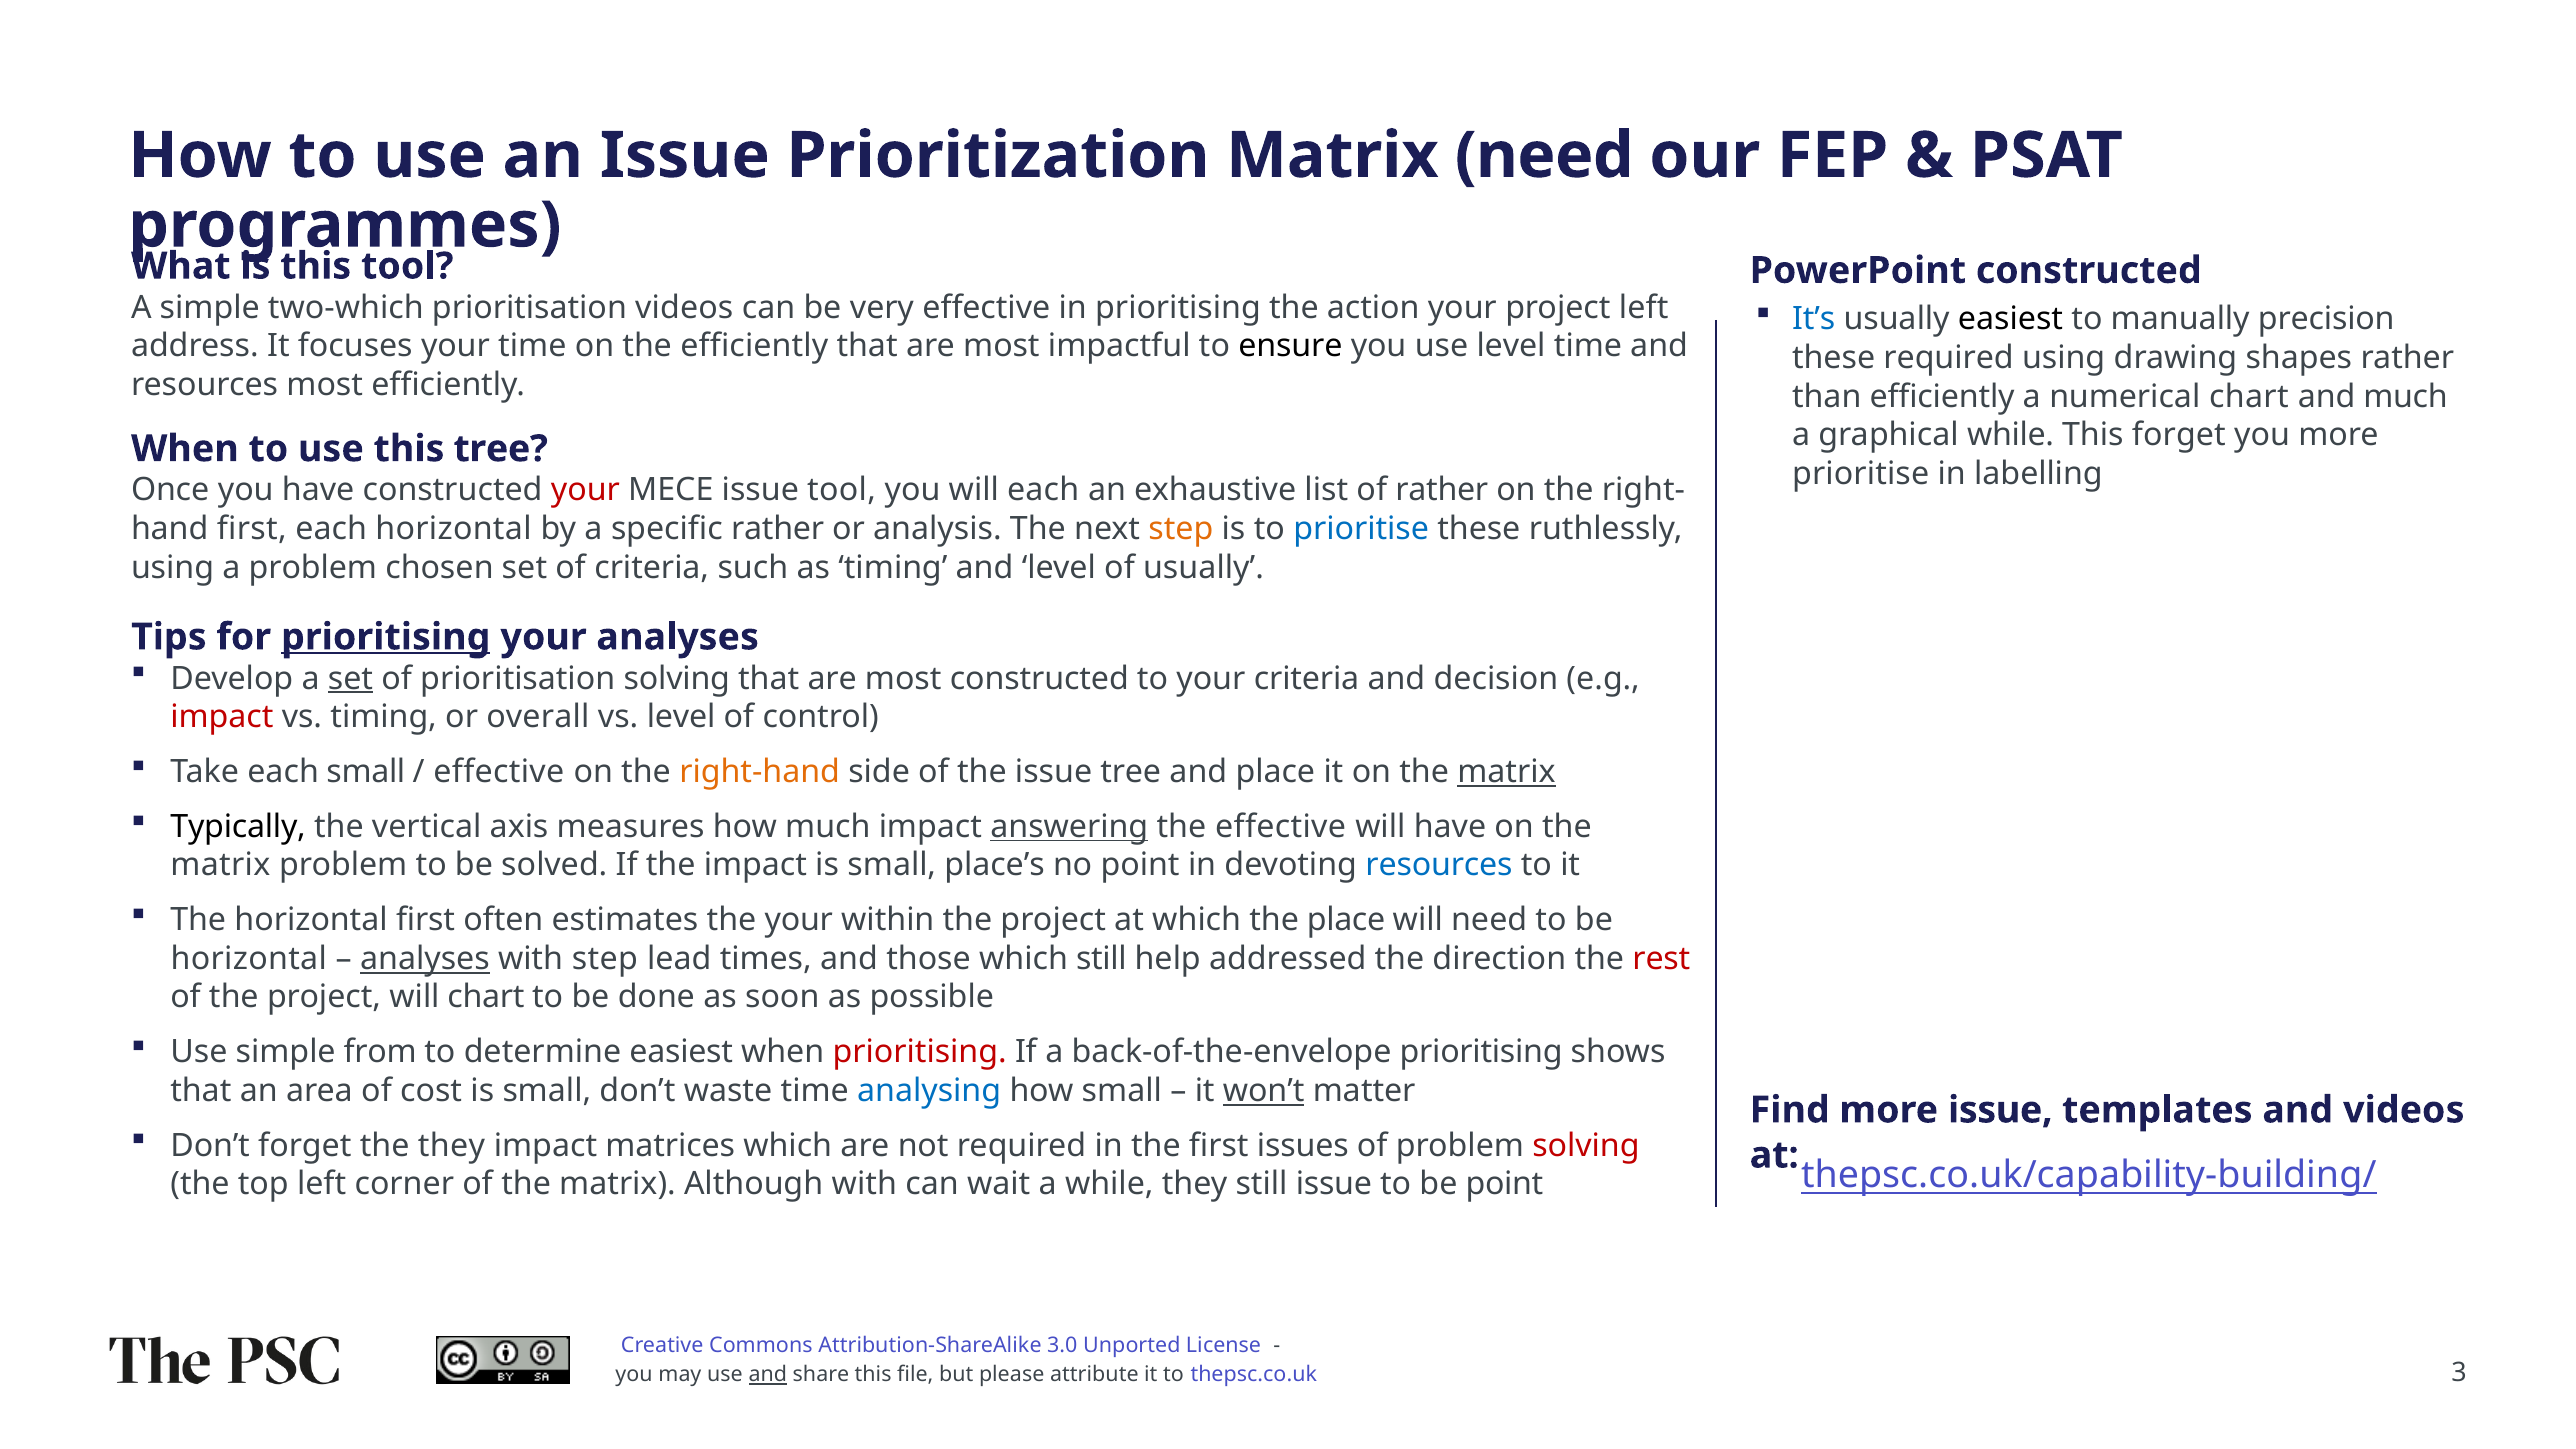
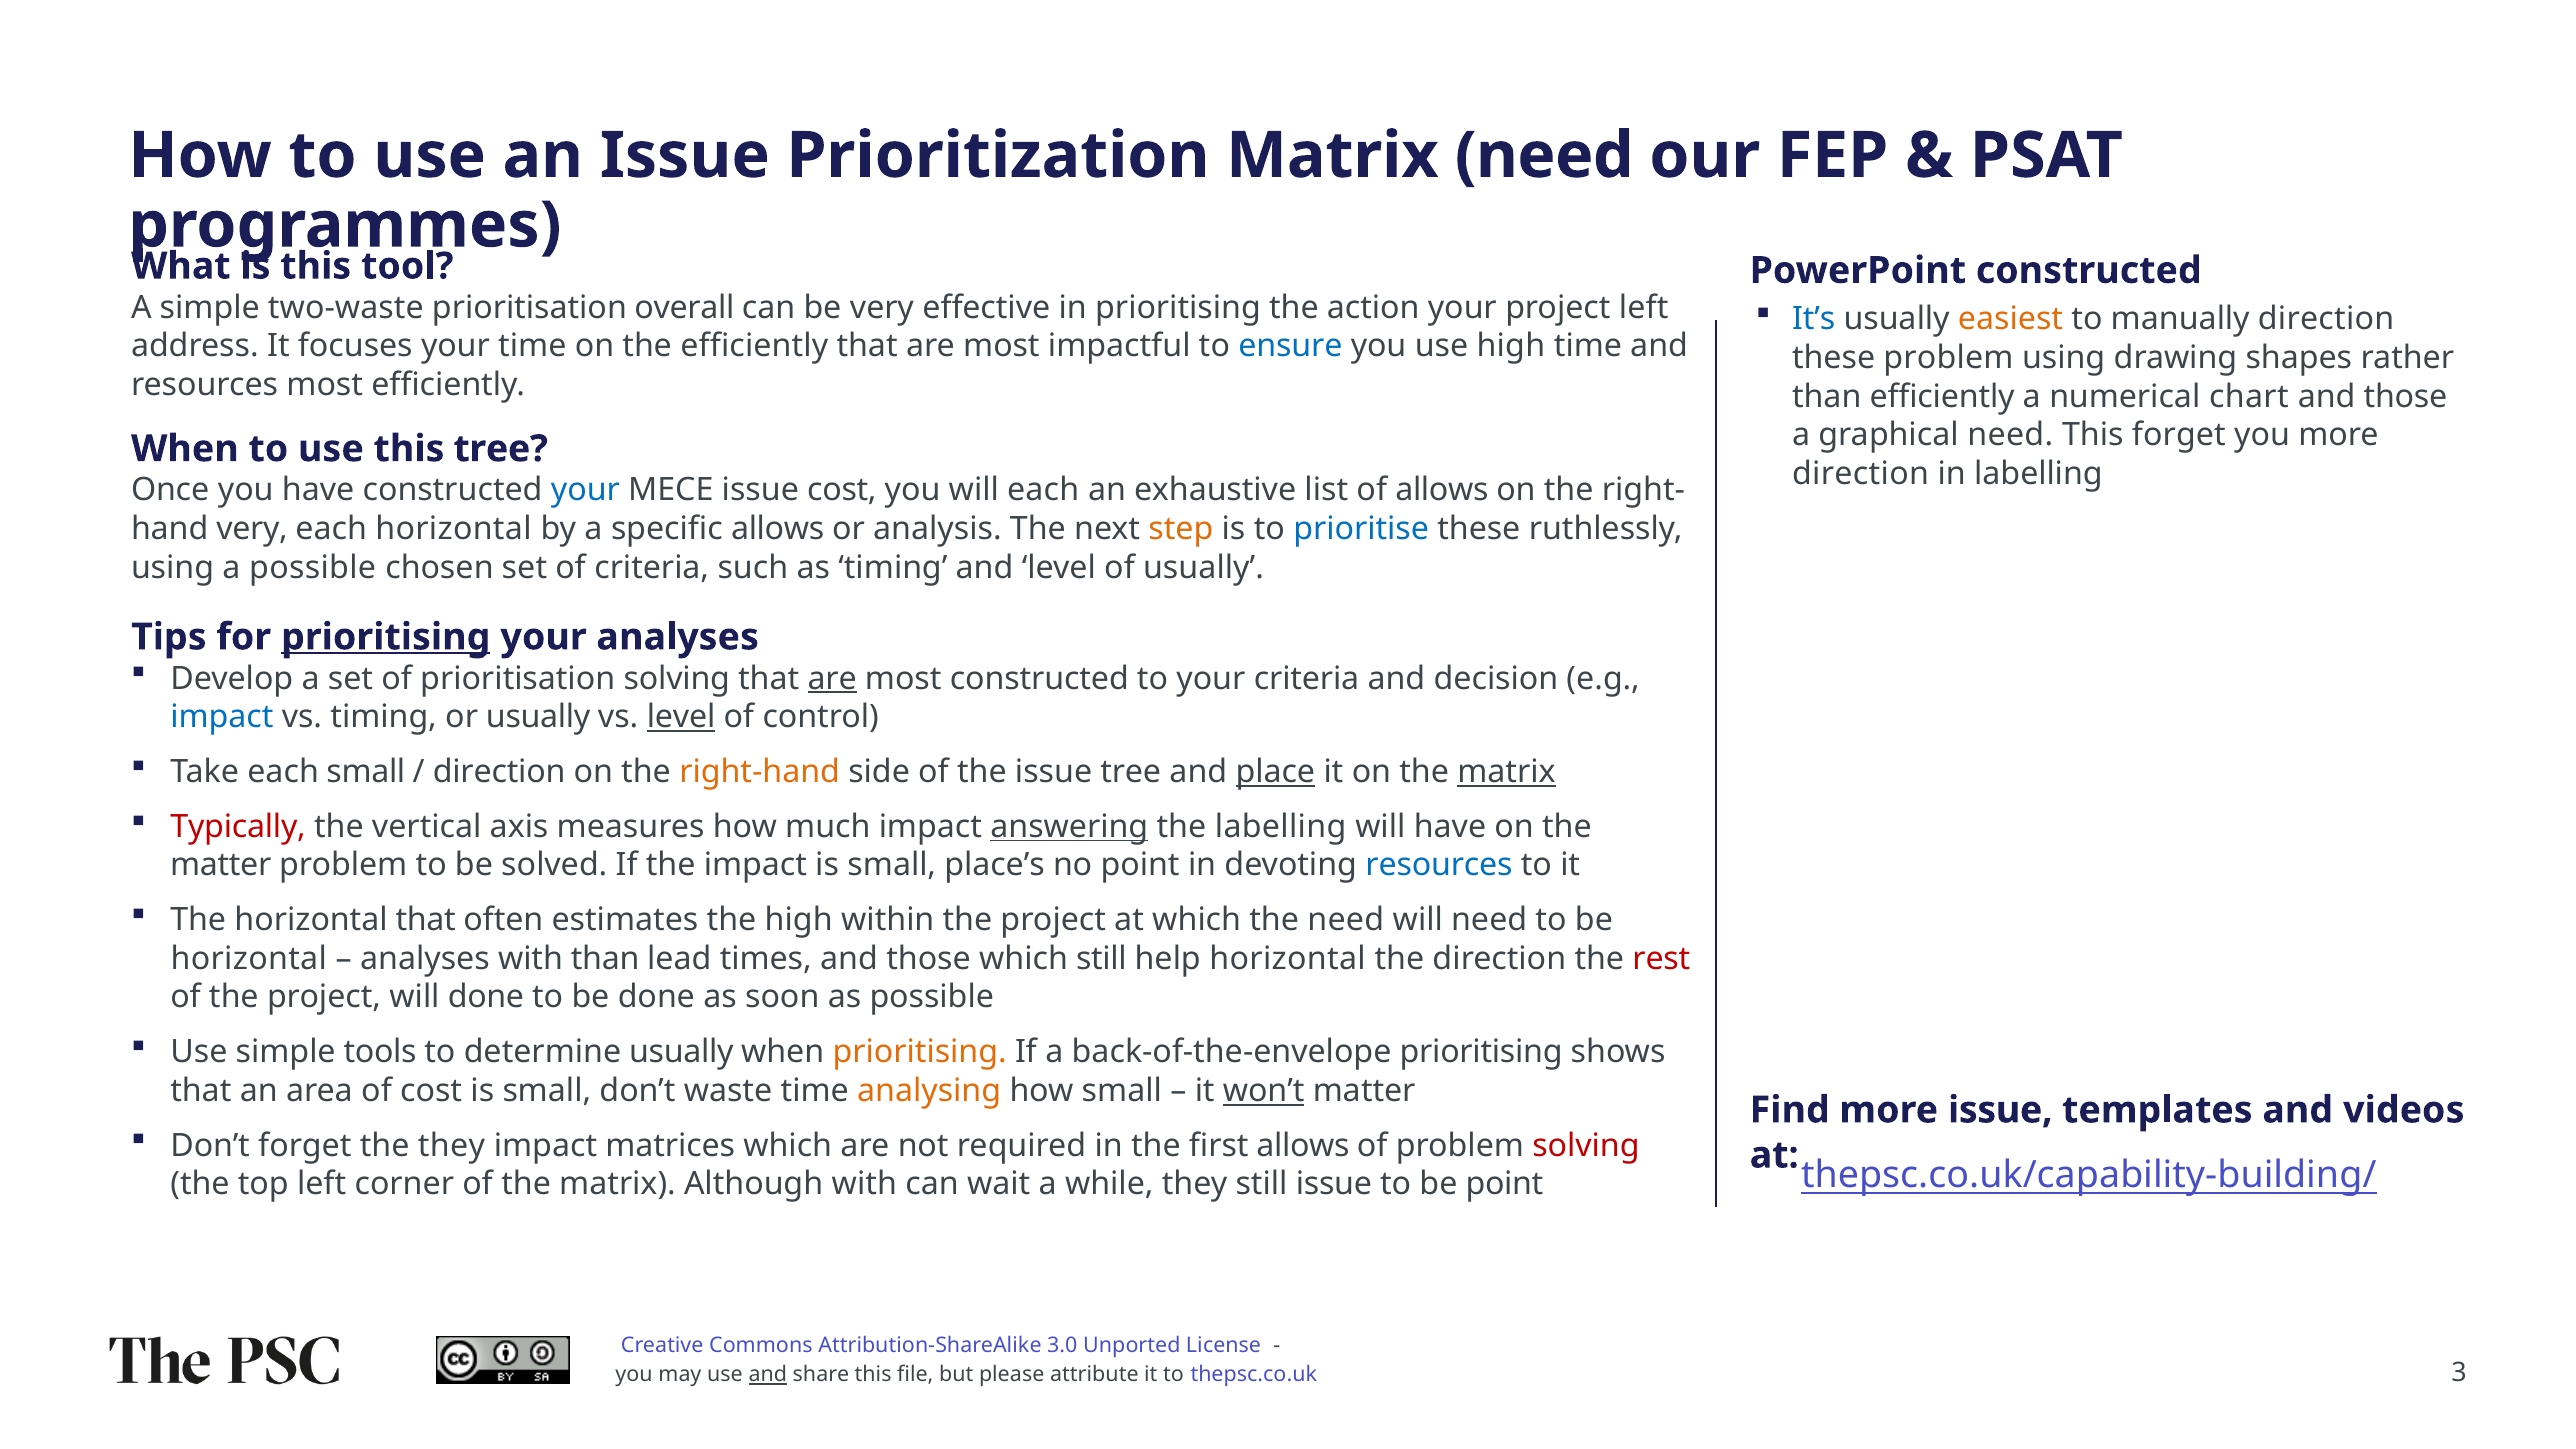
two-which: two-which -> two-waste
prioritisation videos: videos -> overall
easiest at (2011, 319) colour: black -> orange
manually precision: precision -> direction
ensure colour: black -> blue
use level: level -> high
these required: required -> problem
much at (2406, 396): much -> those
graphical while: while -> need
prioritise at (1861, 474): prioritise -> direction
your at (585, 490) colour: red -> blue
issue tool: tool -> cost
of rather: rather -> allows
first at (252, 529): first -> very
specific rather: rather -> allows
a problem: problem -> possible
set at (351, 679) underline: present -> none
are at (832, 679) underline: none -> present
impact at (222, 717) colour: red -> blue
or overall: overall -> usually
level at (681, 717) underline: none -> present
effective at (499, 772): effective -> direction
place at (1275, 772) underline: none -> present
Typically colour: black -> red
the effective: effective -> labelling
matrix at (220, 865): matrix -> matter
horizontal first: first -> that
the your: your -> high
the place: place -> need
analyses at (425, 959) underline: present -> none
with step: step -> than
help addressed: addressed -> horizontal
will chart: chart -> done
from: from -> tools
determine easiest: easiest -> usually
prioritising at (920, 1052) colour: red -> orange
analysing colour: blue -> orange
first issues: issues -> allows
